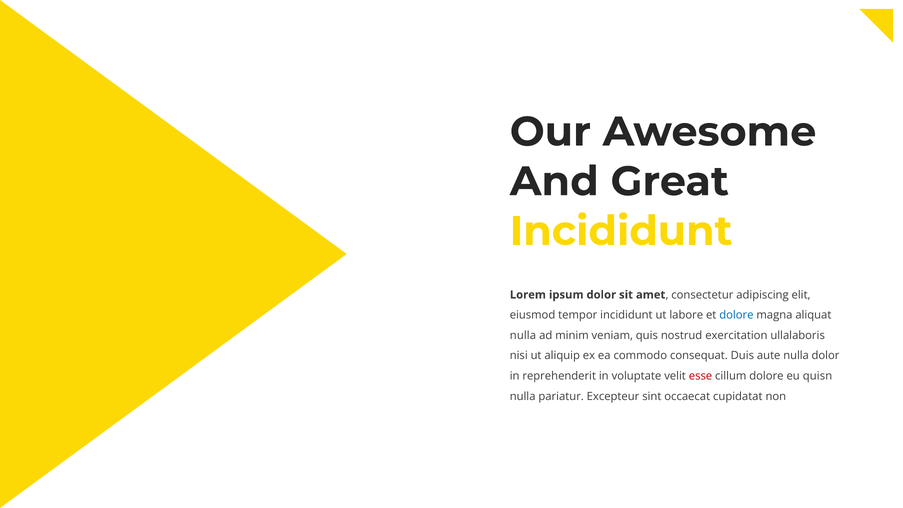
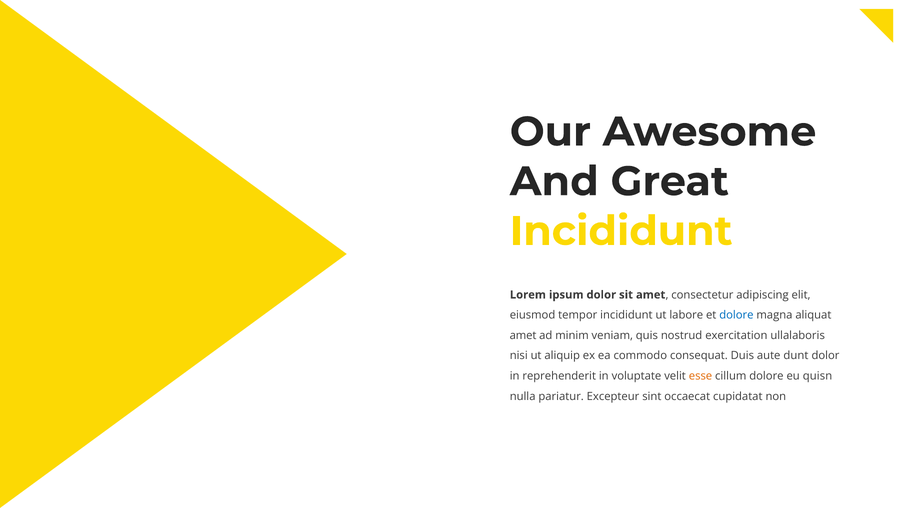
nulla at (523, 335): nulla -> amet
aute nulla: nulla -> dunt
esse colour: red -> orange
